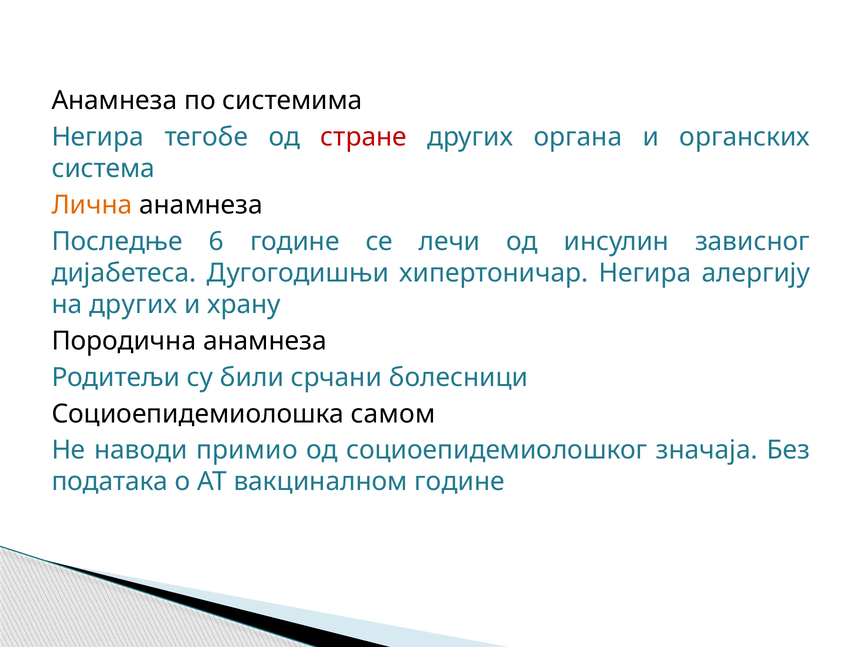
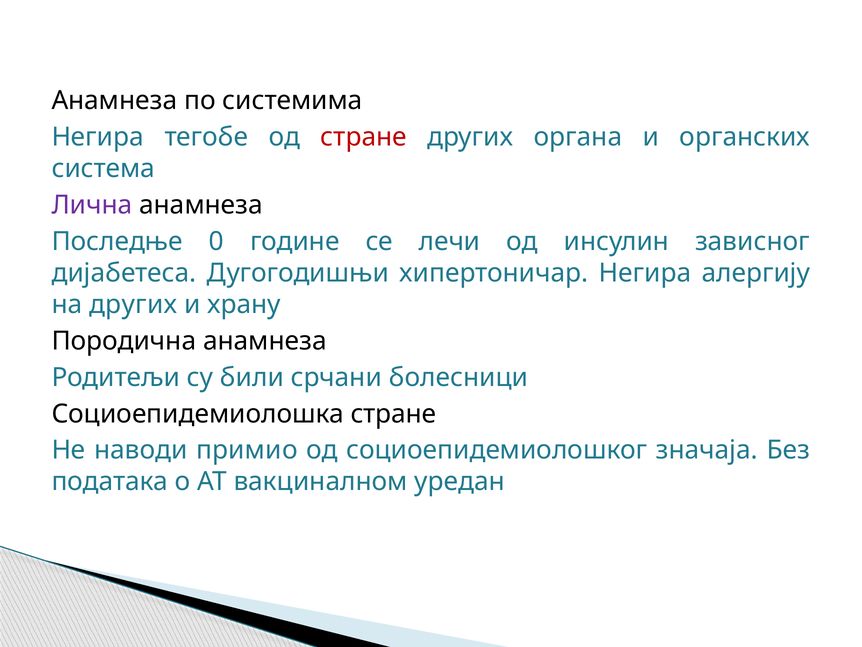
Лична colour: orange -> purple
6: 6 -> 0
Социоепидемиолошка самом: самом -> стране
вакциналном године: године -> уредан
